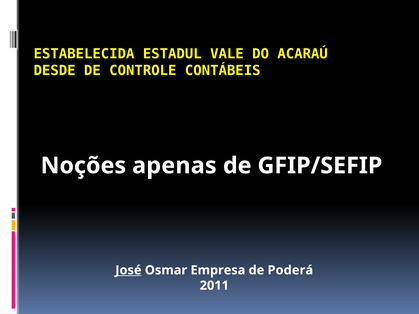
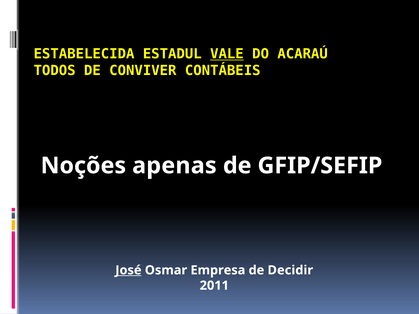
VALE underline: none -> present
DESDE: DESDE -> TODOS
CONTROLE: CONTROLE -> CONVIVER
Poderá: Poderá -> Decidir
